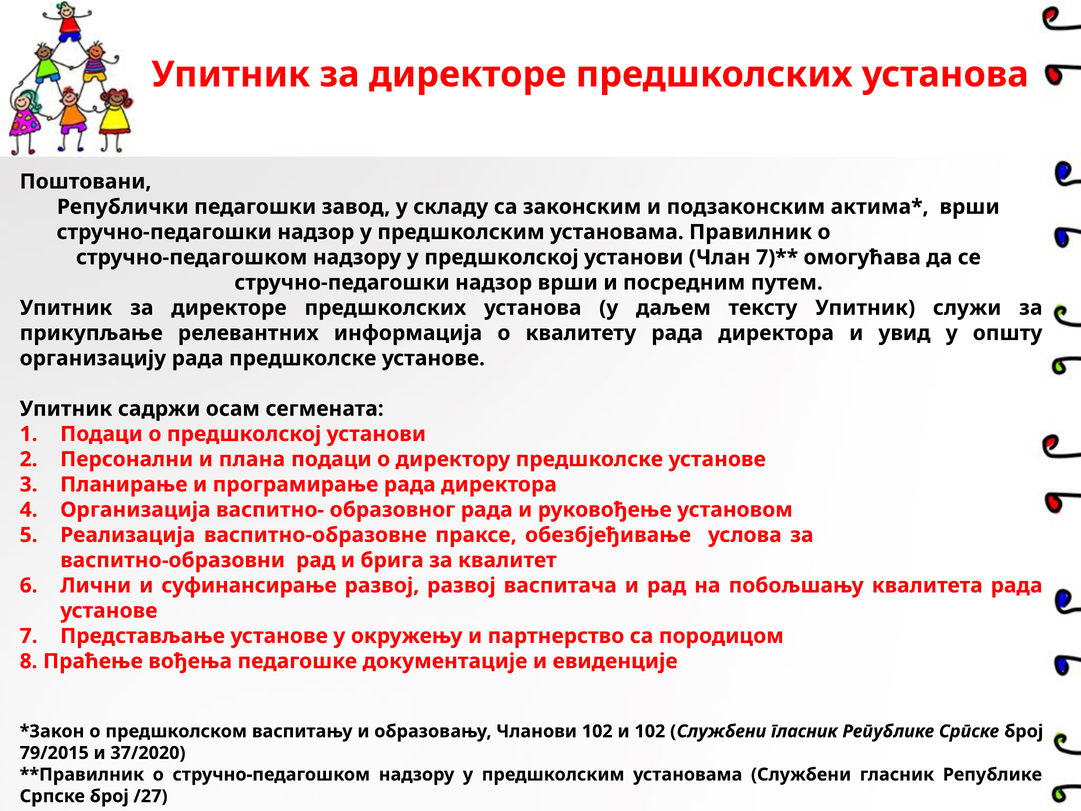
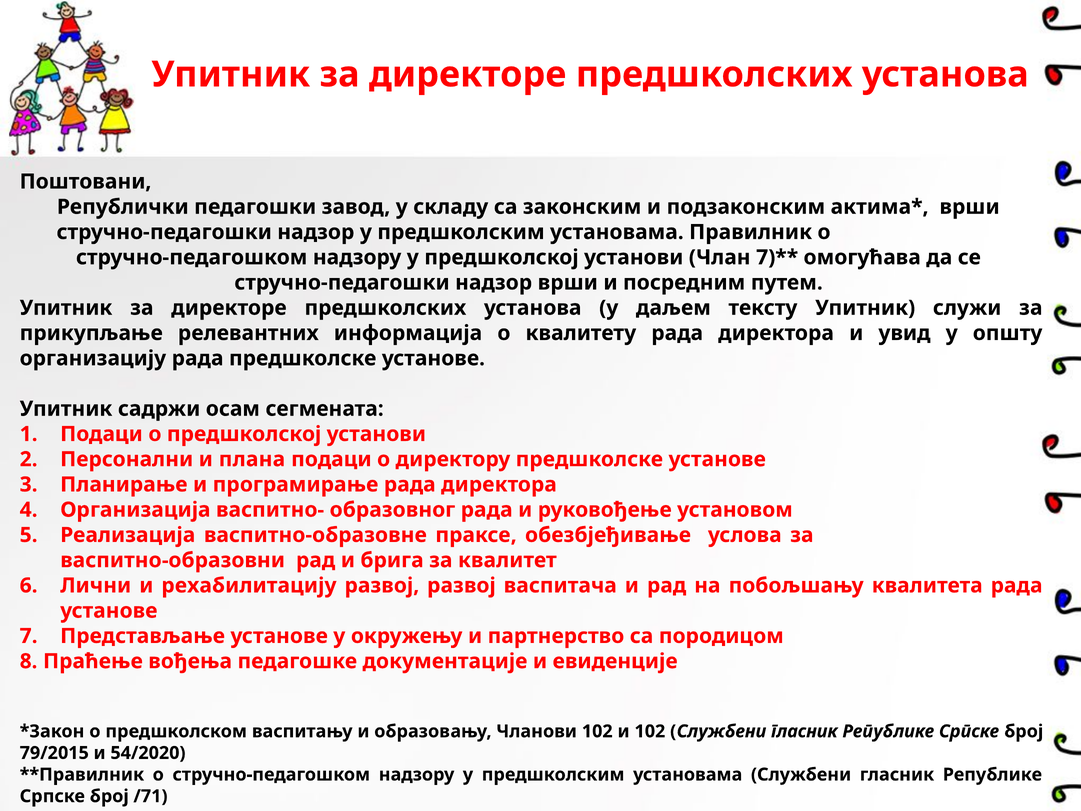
суфинансирање: суфинансирање -> рехабилитацију
37/2020: 37/2020 -> 54/2020
/27: /27 -> /71
